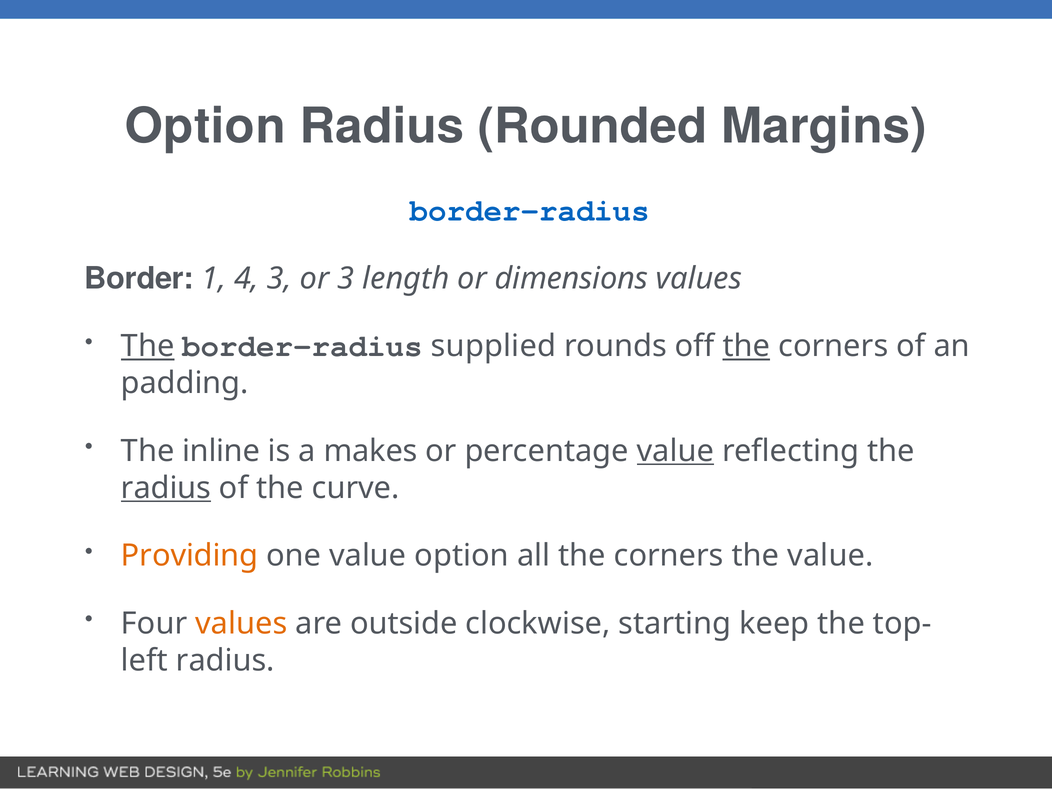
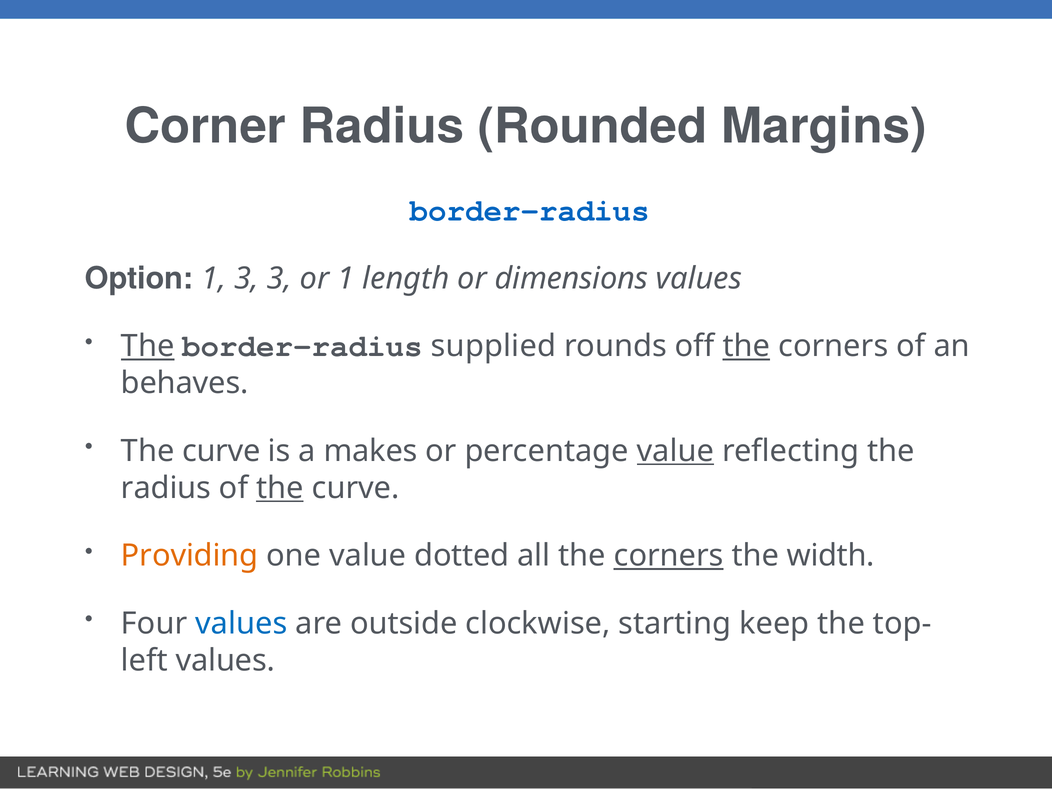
Option at (205, 127): Option -> Corner
Border: Border -> Option
1 4: 4 -> 3
or 3: 3 -> 1
padding: padding -> behaves
inline at (221, 451): inline -> curve
radius at (166, 488) underline: present -> none
the at (280, 488) underline: none -> present
value option: option -> dotted
corners at (669, 556) underline: none -> present
the value: value -> width
values at (241, 624) colour: orange -> blue
radius at (225, 661): radius -> values
